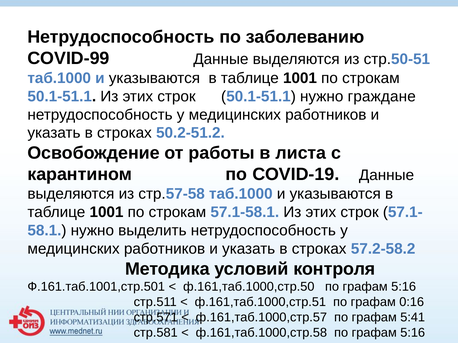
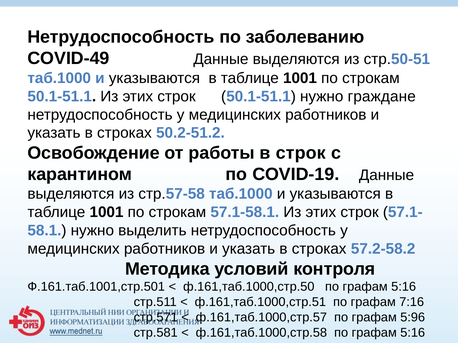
COVID-99: COVID-99 -> COVID-49
в листа: листа -> строк
0:16: 0:16 -> 7:16
5:41: 5:41 -> 5:96
